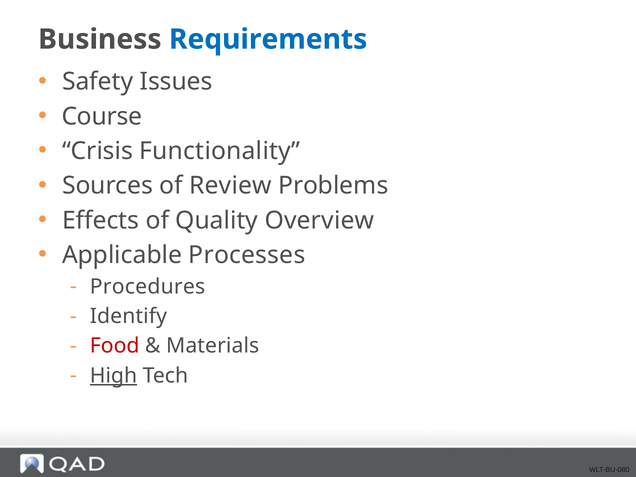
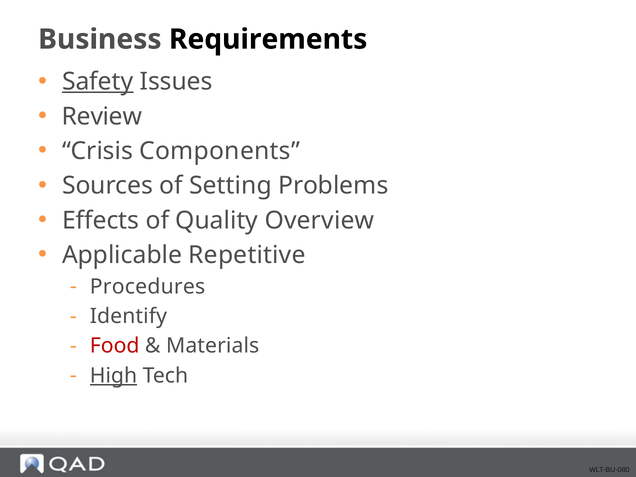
Requirements colour: blue -> black
Safety underline: none -> present
Course: Course -> Review
Functionality: Functionality -> Components
Review: Review -> Setting
Processes: Processes -> Repetitive
